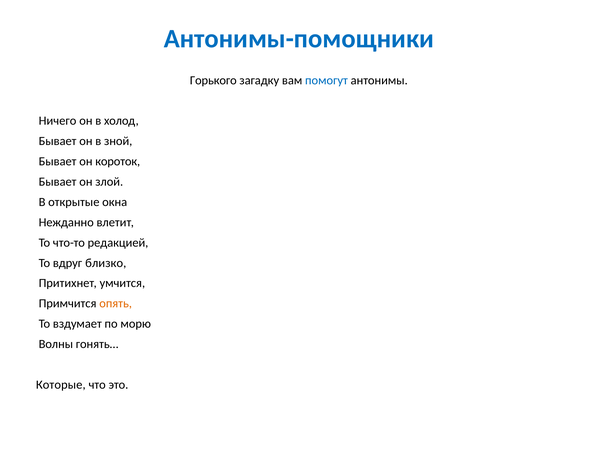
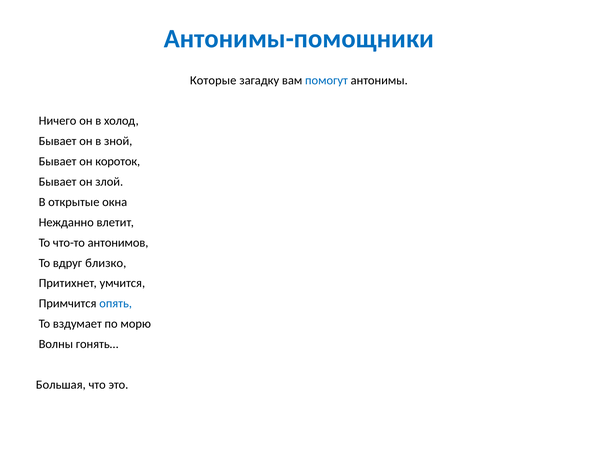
Горького: Горького -> Которые
редакцией: редакцией -> антонимов
опять colour: orange -> blue
Которые: Которые -> Большая
